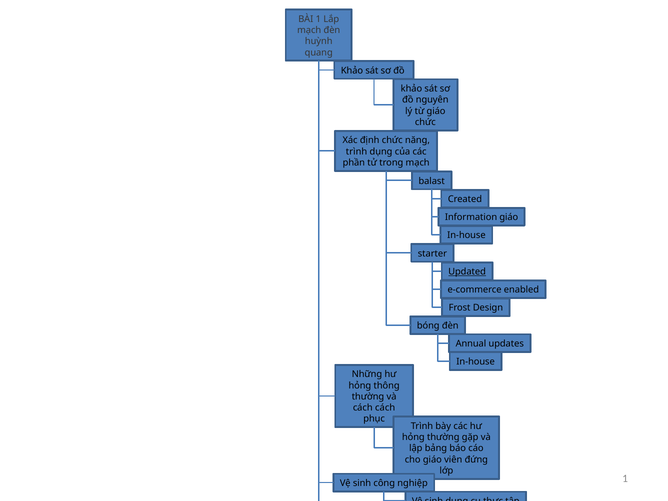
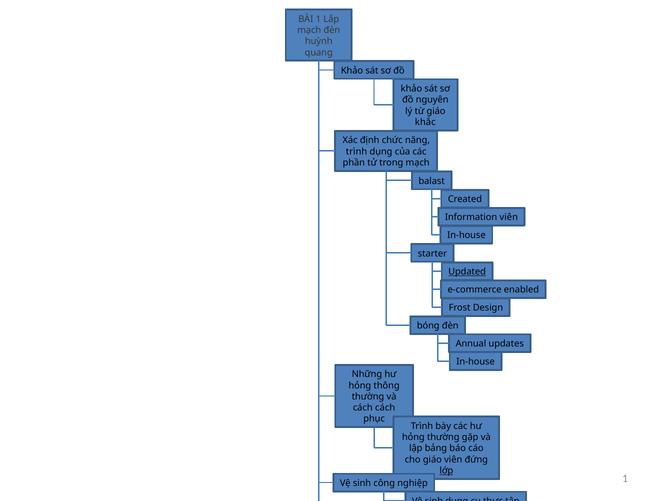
chức at (425, 122): chức -> khắc
Information giáo: giáo -> viên
lớp underline: none -> present
